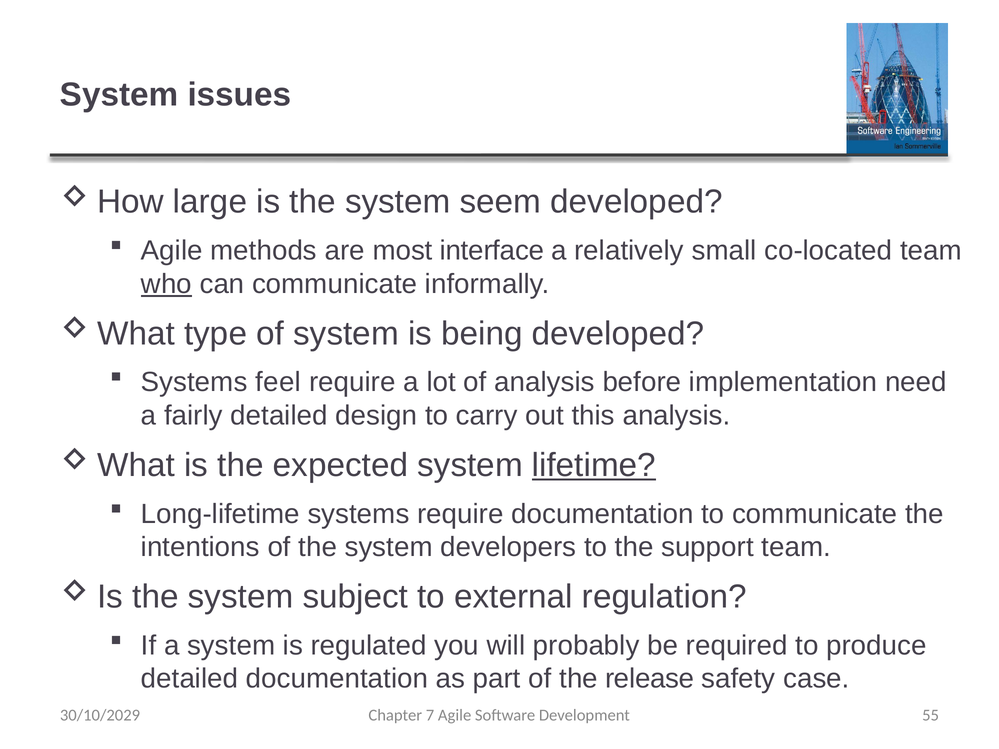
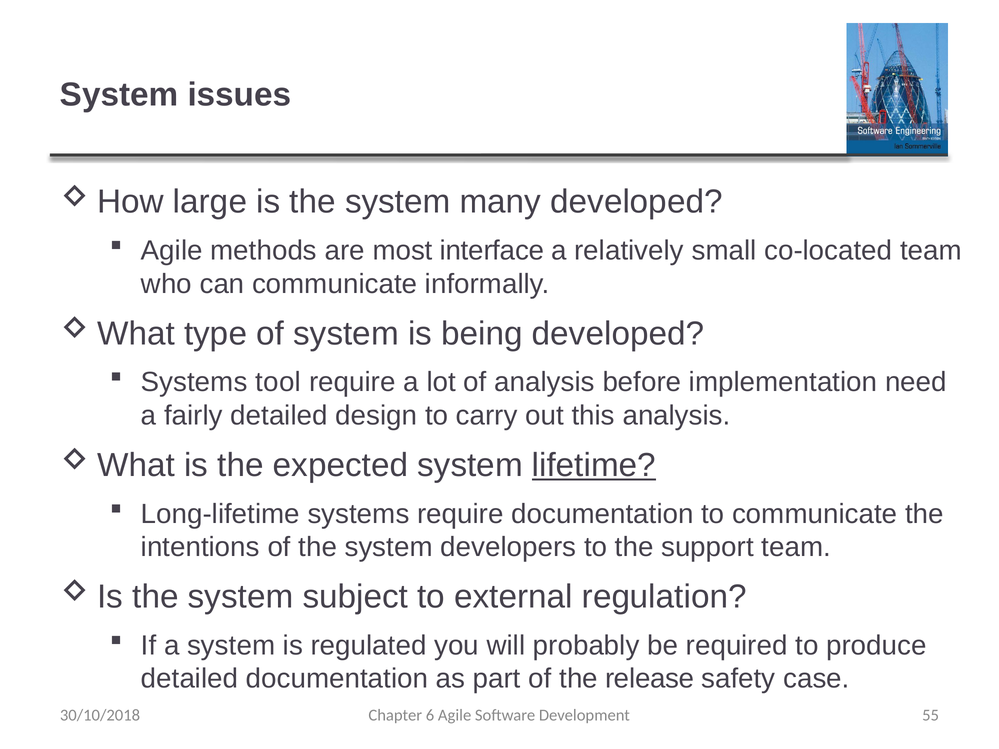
seem: seem -> many
who underline: present -> none
feel: feel -> tool
30/10/2029: 30/10/2029 -> 30/10/2018
7: 7 -> 6
